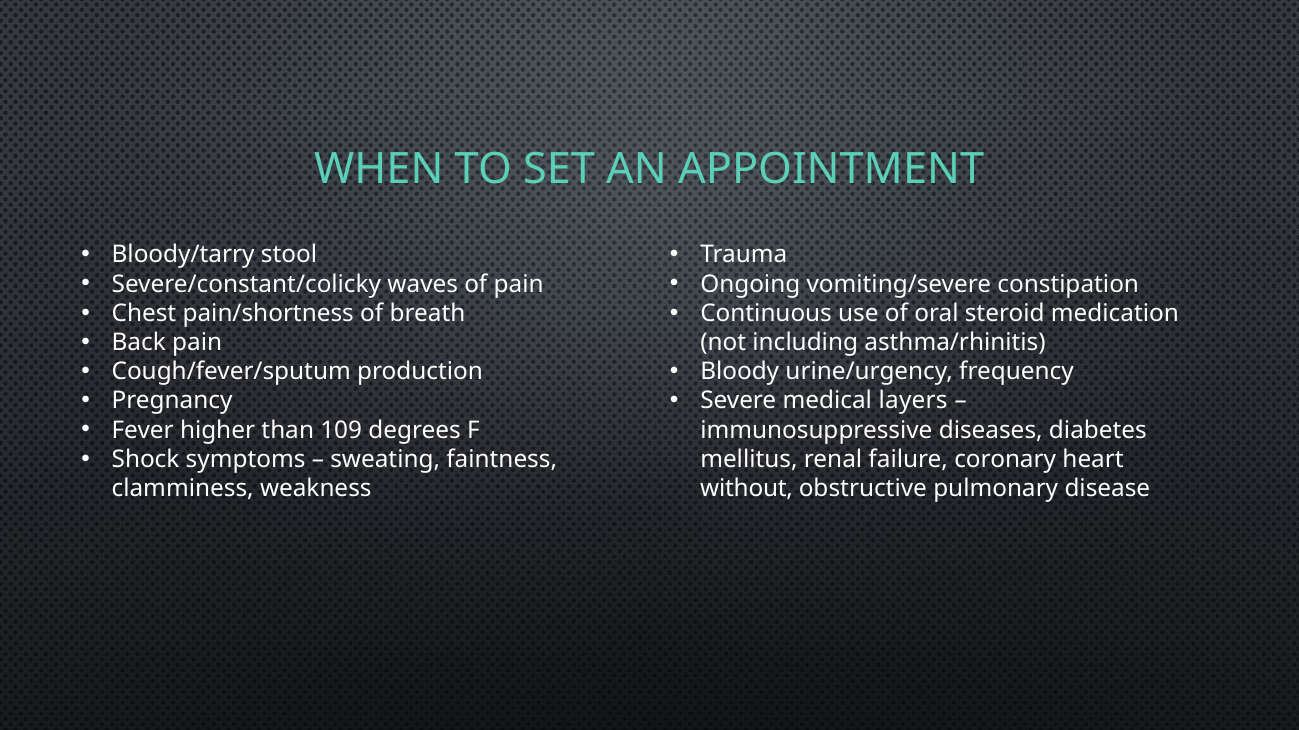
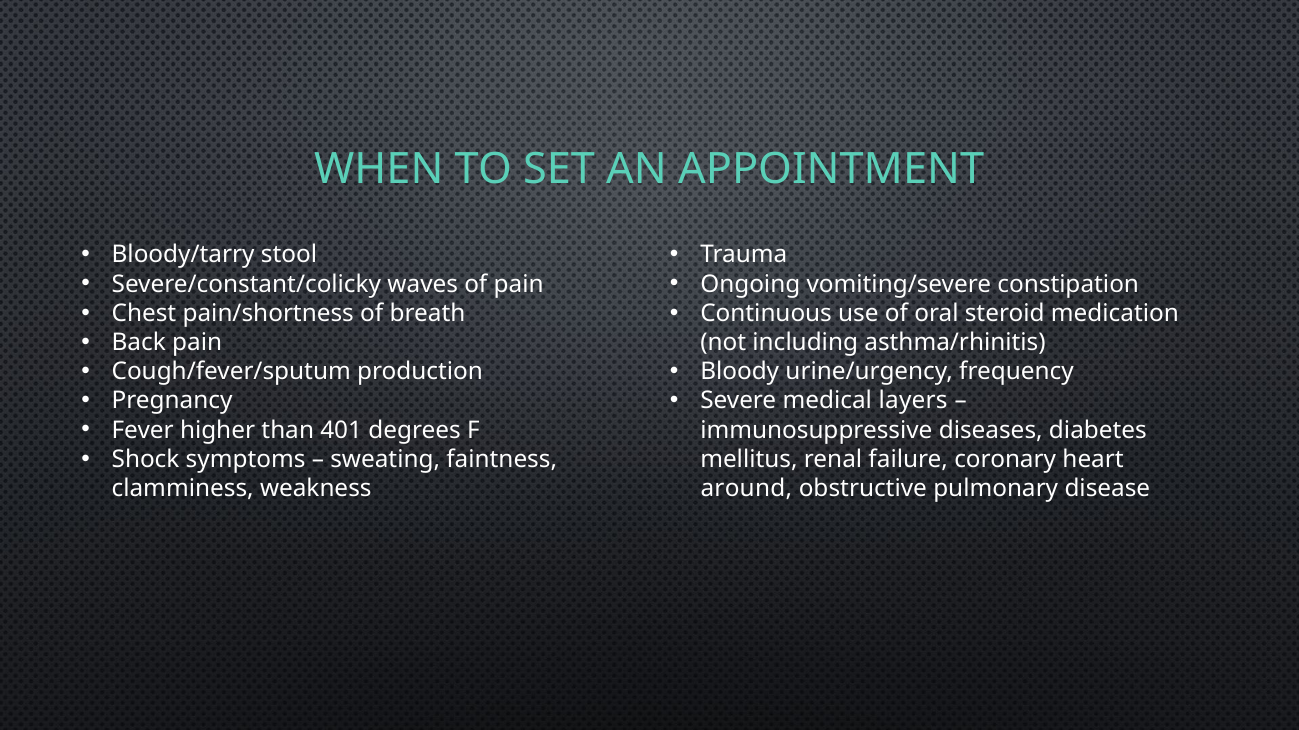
109: 109 -> 401
without: without -> around
